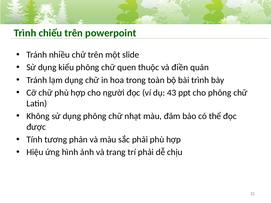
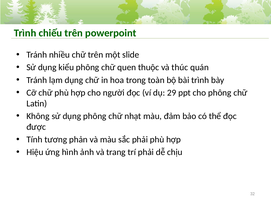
điền: điền -> thúc
43: 43 -> 29
